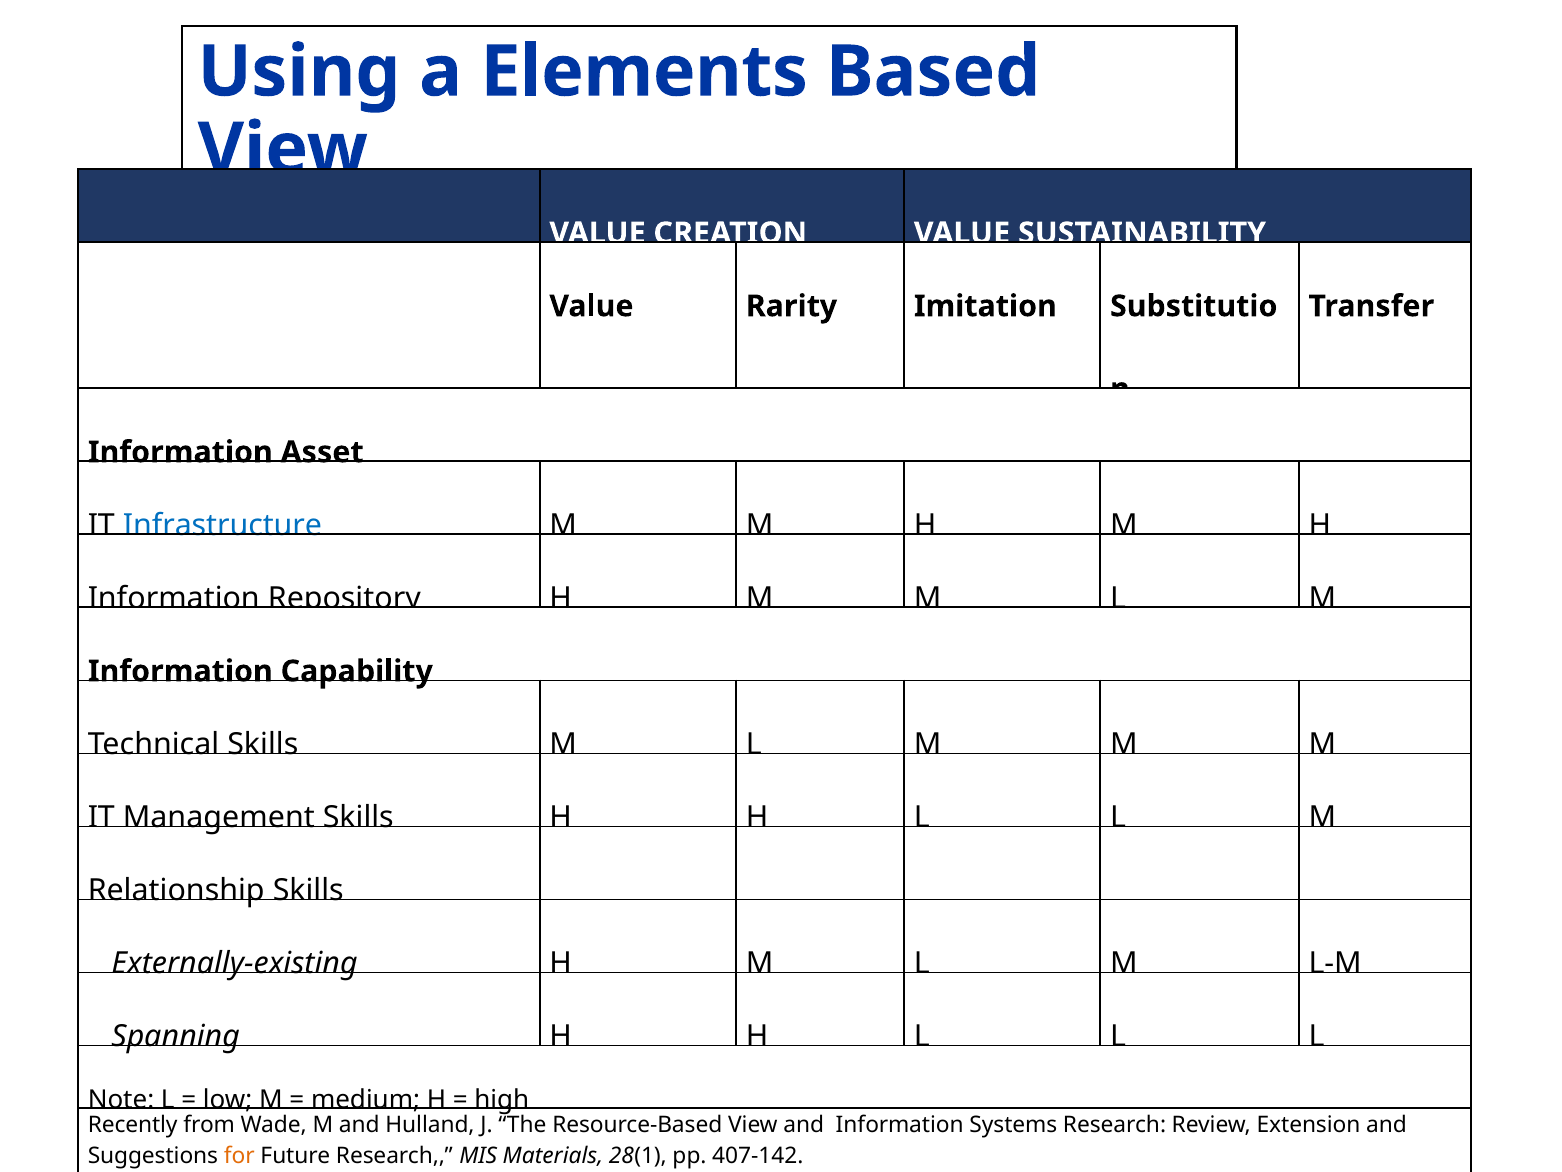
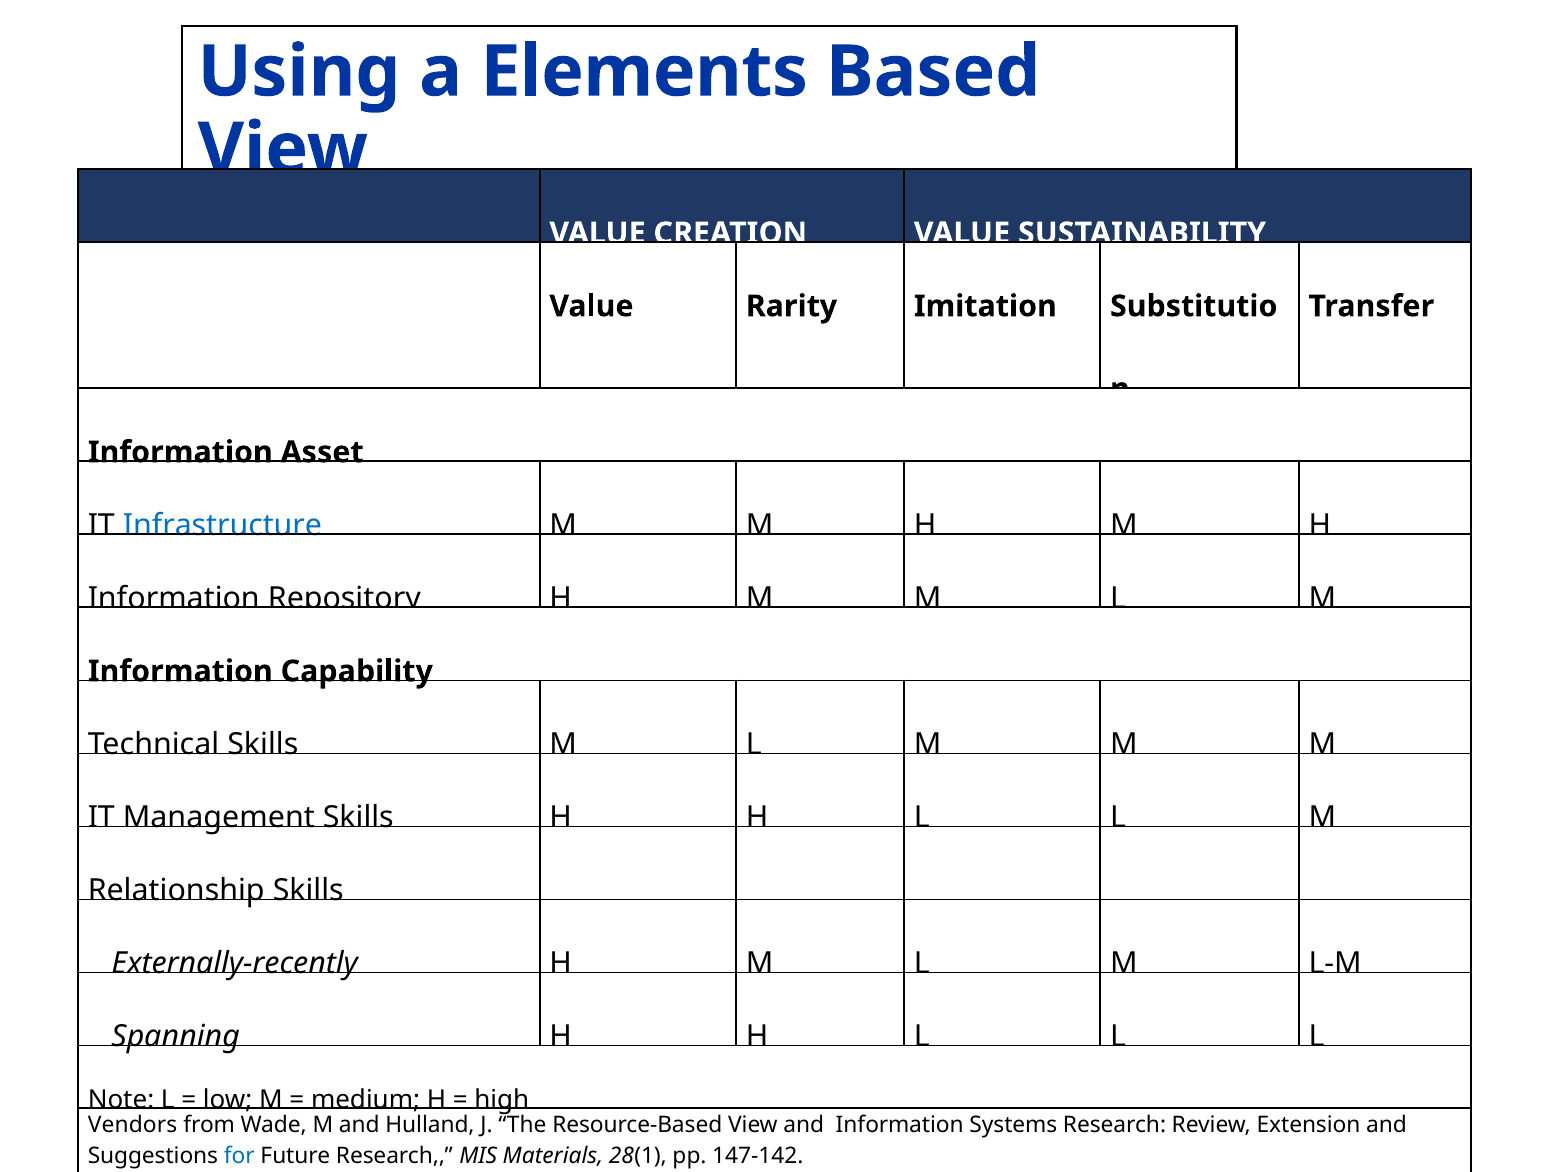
Externally-existing: Externally-existing -> Externally-recently
Recently: Recently -> Vendors
for colour: orange -> blue
407-142: 407-142 -> 147-142
